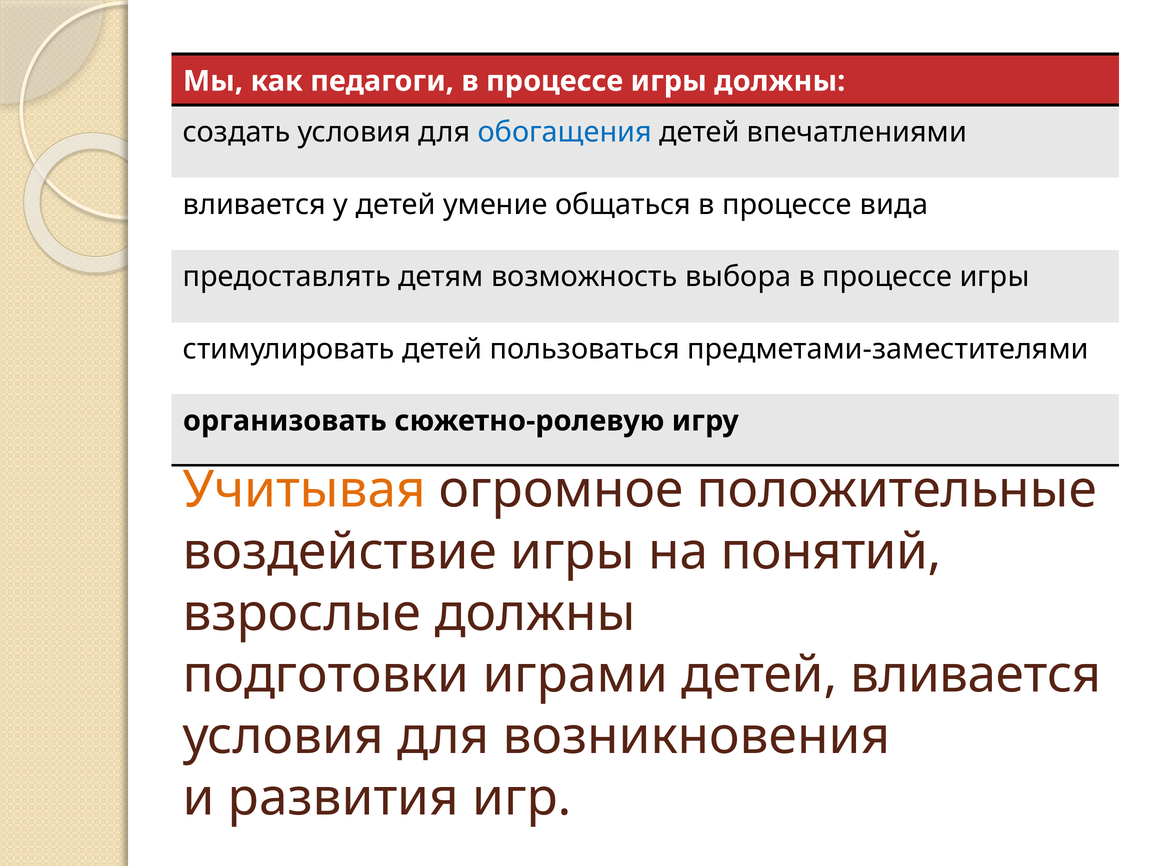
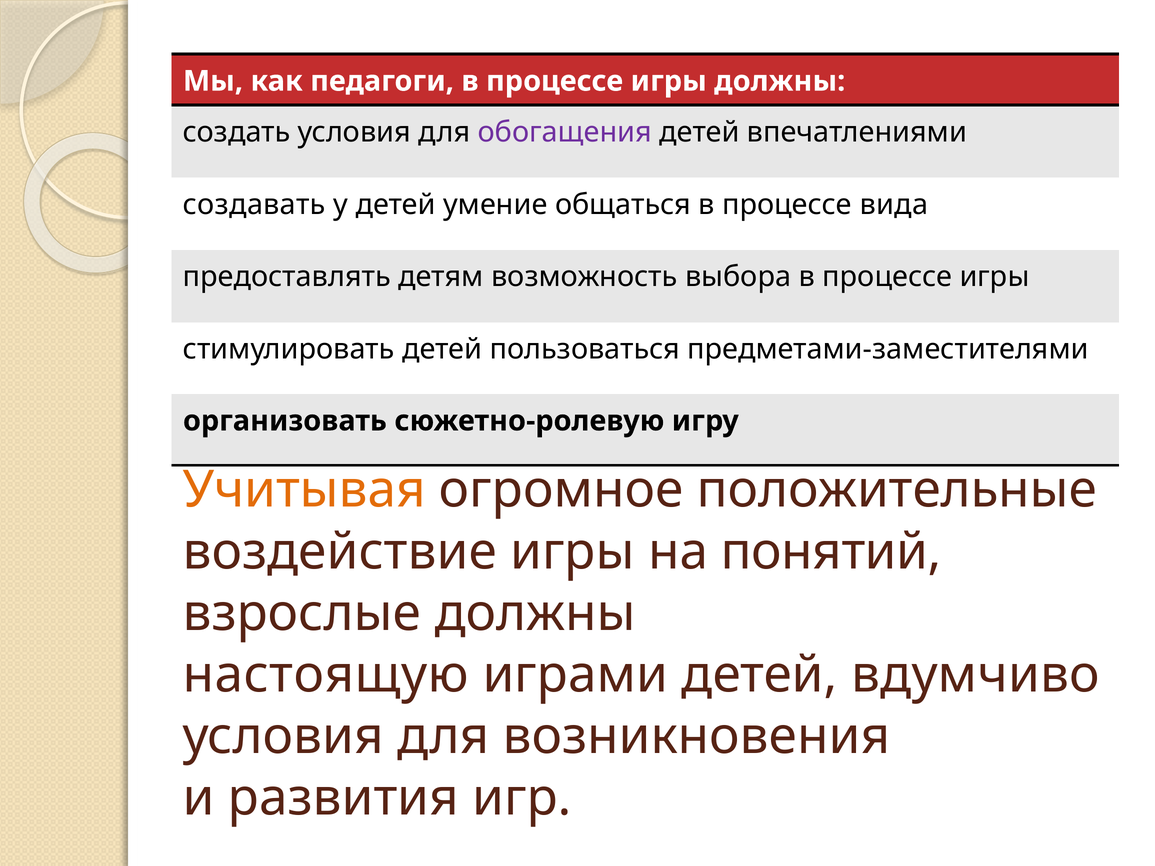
обогащения colour: blue -> purple
вливается at (254, 205): вливается -> создавать
подготовки: подготовки -> настоящую
детей вливается: вливается -> вдумчиво
